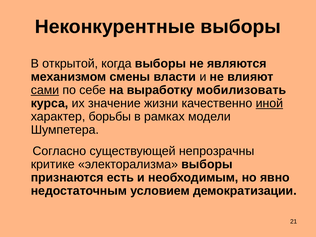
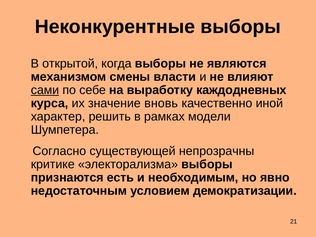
мобилизовать: мобилизовать -> каждодневных
жизни: жизни -> вновь
иной underline: present -> none
борьбы: борьбы -> решить
